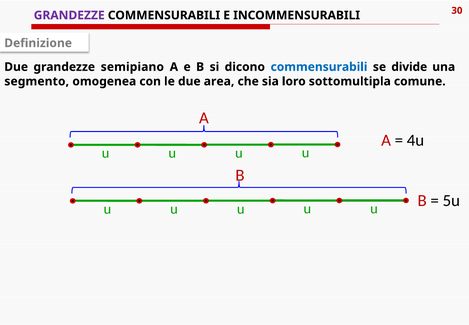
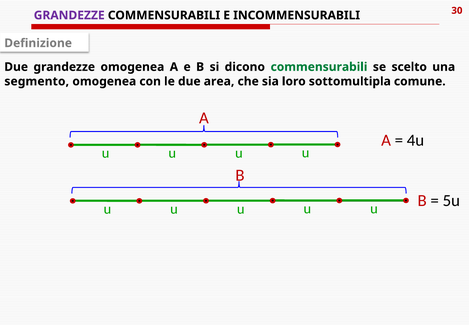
grandezze semipiano: semipiano -> omogenea
commensurabili at (319, 67) colour: blue -> green
divide: divide -> scelto
